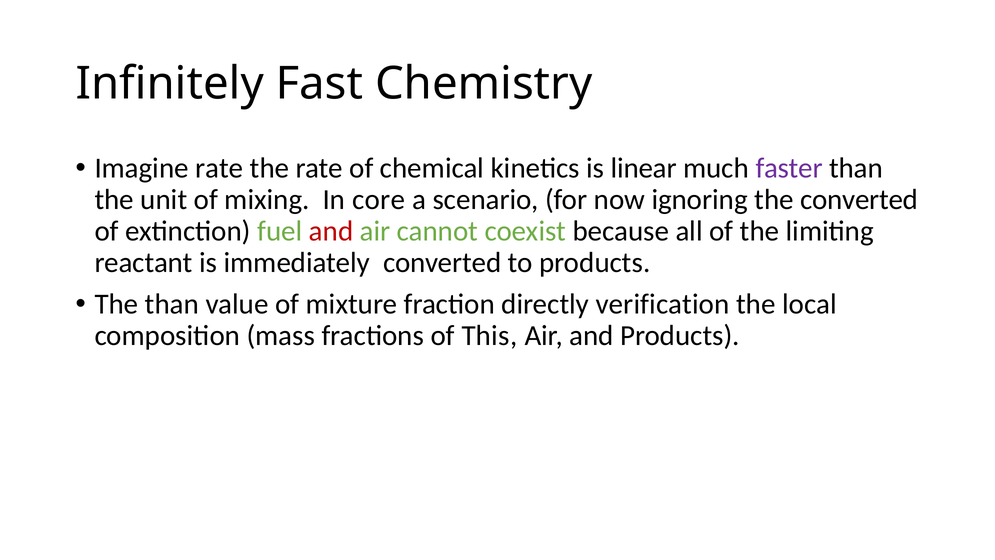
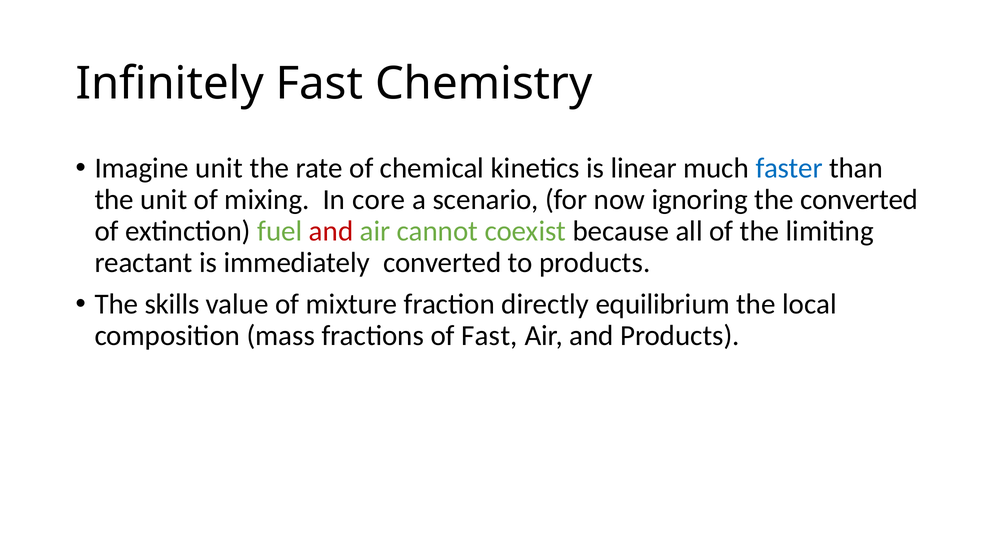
Imagine rate: rate -> unit
faster colour: purple -> blue
The than: than -> skills
verification: verification -> equilibrium
of This: This -> Fast
